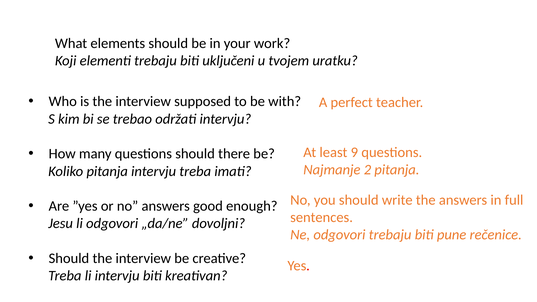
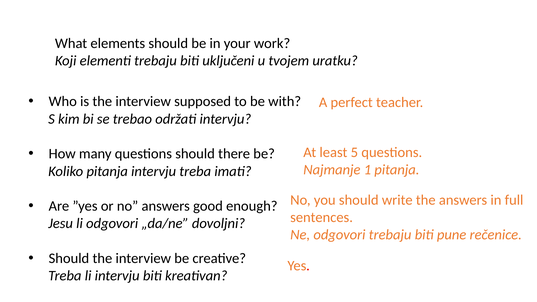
9: 9 -> 5
2: 2 -> 1
